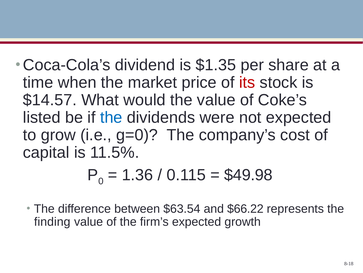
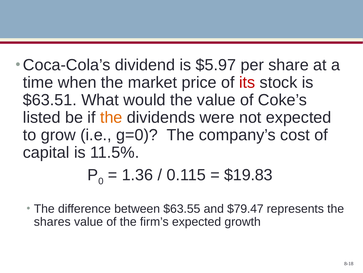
$1.35: $1.35 -> $5.97
$14.57: $14.57 -> $63.51
the at (111, 117) colour: blue -> orange
$49.98: $49.98 -> $19.83
$63.54: $63.54 -> $63.55
$66.22: $66.22 -> $79.47
finding: finding -> shares
